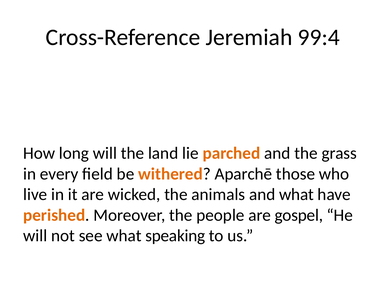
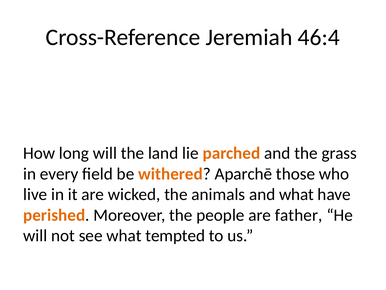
99:4: 99:4 -> 46:4
gospel: gospel -> father
speaking: speaking -> tempted
